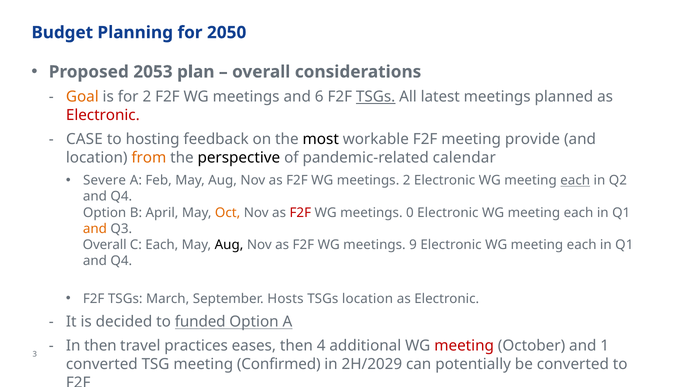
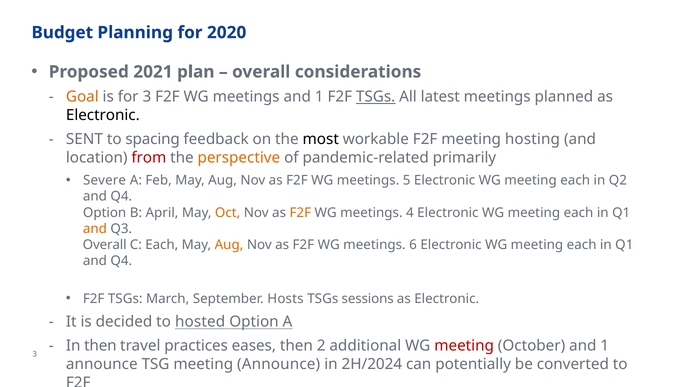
2050: 2050 -> 2020
2053: 2053 -> 2021
for 2: 2 -> 3
meetings and 6: 6 -> 1
Electronic at (103, 115) colour: red -> black
CASE: CASE -> SENT
hosting: hosting -> spacing
provide: provide -> hosting
from colour: orange -> red
perspective colour: black -> orange
calendar: calendar -> primarily
meetings 2: 2 -> 5
each at (575, 181) underline: present -> none
F2F at (300, 213) colour: red -> orange
0: 0 -> 4
Aug at (229, 245) colour: black -> orange
9: 9 -> 6
TSGs location: location -> sessions
funded: funded -> hosted
4: 4 -> 2
converted at (102, 364): converted -> announce
meeting Confirmed: Confirmed -> Announce
2H/2029: 2H/2029 -> 2H/2024
